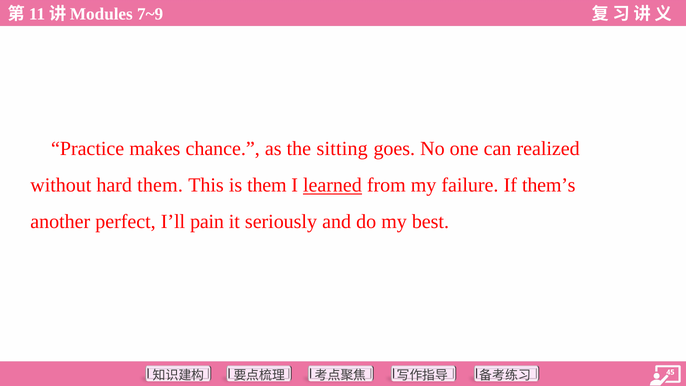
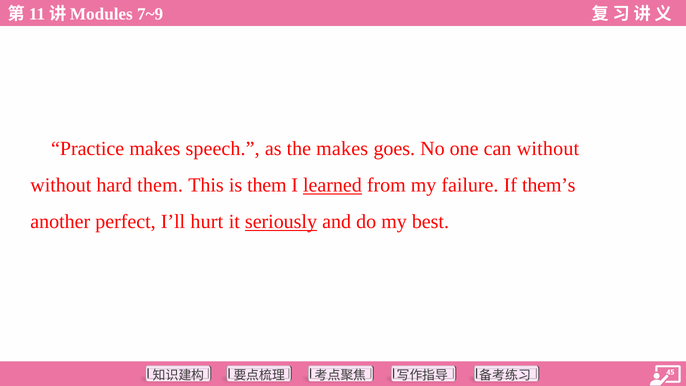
chance: chance -> speech
the sitting: sitting -> makes
can realized: realized -> without
pain: pain -> hurt
seriously underline: none -> present
